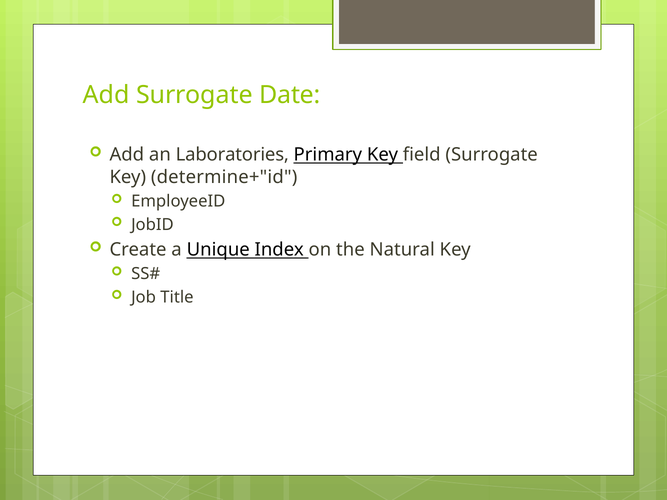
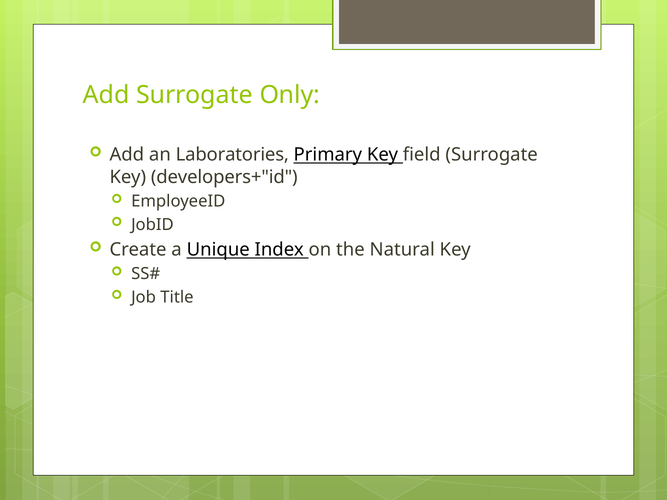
Date: Date -> Only
determine+"id: determine+"id -> developers+"id
